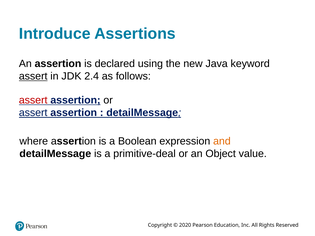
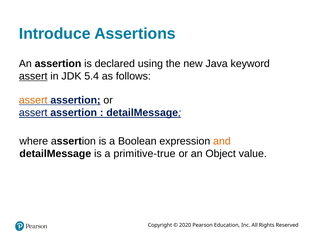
2.4: 2.4 -> 5.4
assert at (33, 100) colour: red -> orange
primitive-deal: primitive-deal -> primitive-true
